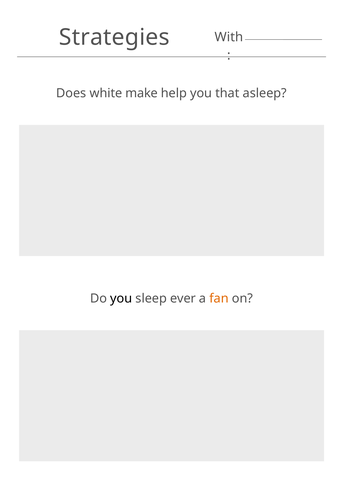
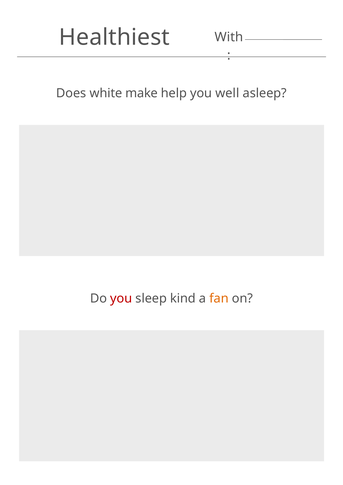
Strategies: Strategies -> Healthiest
that: that -> well
you at (121, 299) colour: black -> red
ever: ever -> kind
